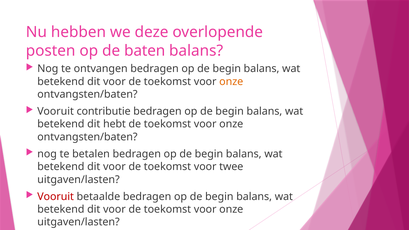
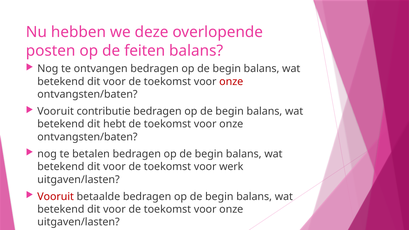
baten: baten -> feiten
onze at (231, 82) colour: orange -> red
twee: twee -> werk
